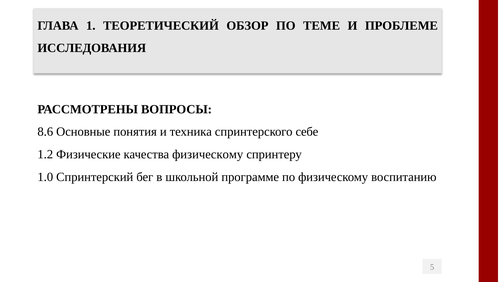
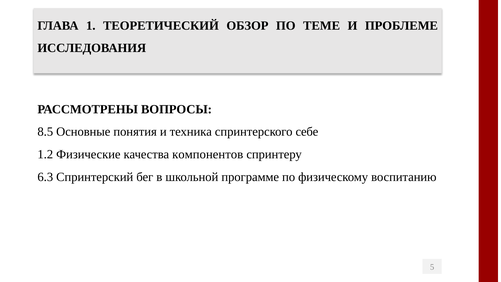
8.6: 8.6 -> 8.5
качества физическому: физическому -> компонентов
1.0: 1.0 -> 6.3
